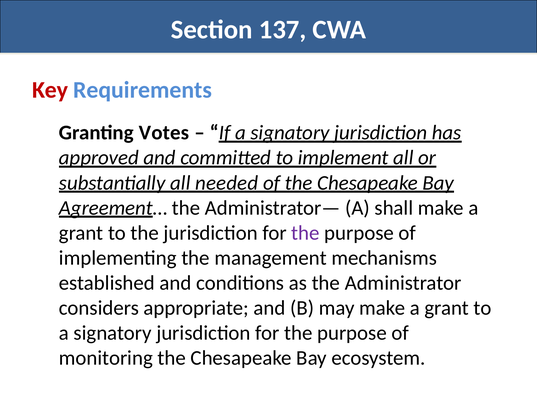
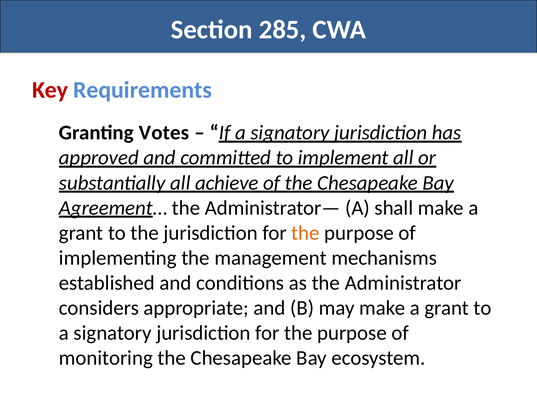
137: 137 -> 285
needed: needed -> achieve
the at (305, 233) colour: purple -> orange
